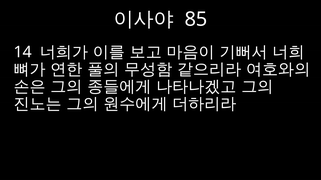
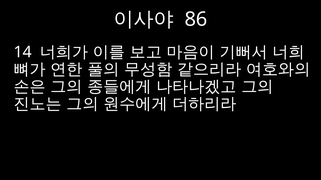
85: 85 -> 86
